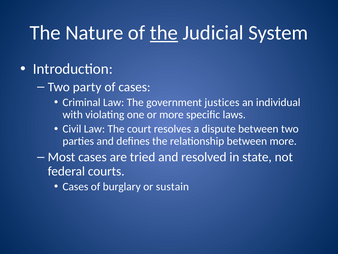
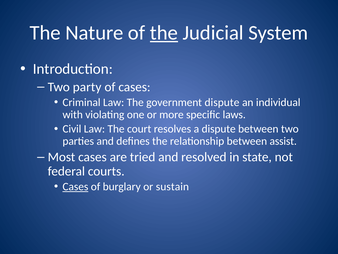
government justices: justices -> dispute
between more: more -> assist
Cases at (75, 186) underline: none -> present
